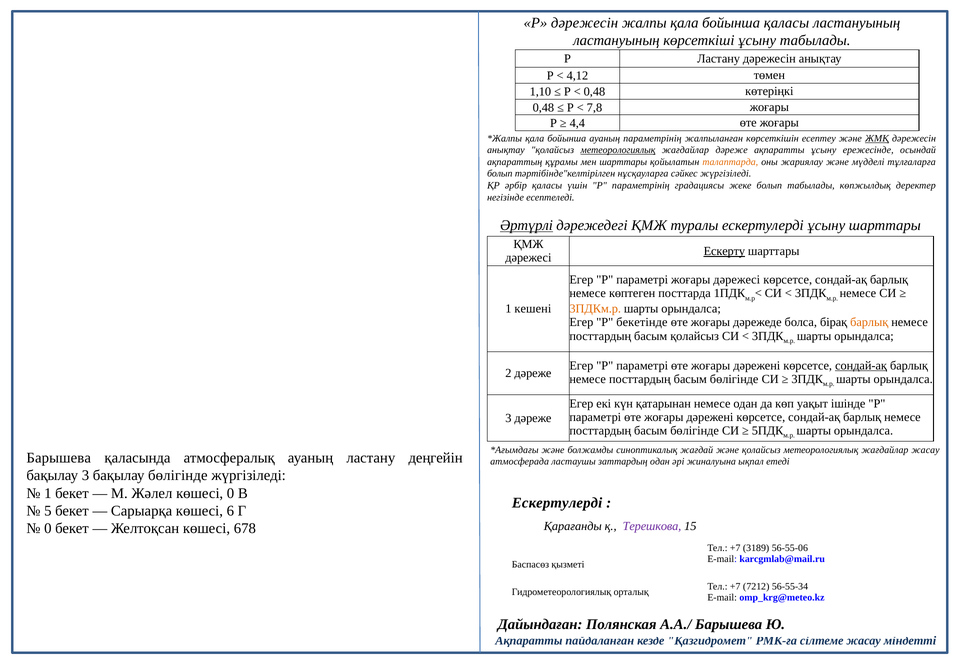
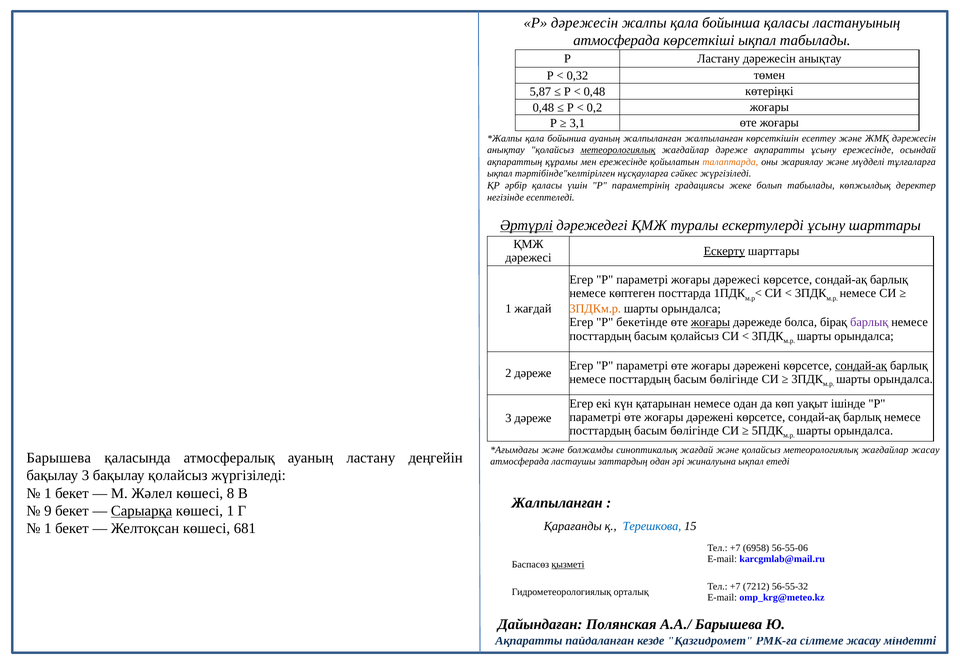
ластануының at (616, 40): ластануының -> атмосферада
көрсеткіші ұсыну: ұсыну -> ықпал
4,12: 4,12 -> 0,32
1,10: 1,10 -> 5,87
7,8: 7,8 -> 0,2
4,4: 4,4 -> 3,1
ауаның параметрінің: параметрінің -> жалпыланған
ЖМҚ underline: present -> none
мен шарттары: шарттары -> ережесінде
болып at (500, 174): болып -> ықпал
1 кешені: кешені -> жағдай
жоғары at (710, 323) underline: none -> present
барлық at (869, 323) colour: orange -> purple
бақылау бөлігінде: бөлігінде -> қолайсыз
көшесі 0: 0 -> 8
Ескертулерді at (557, 503): Ескертулерді -> Жалпыланған
5: 5 -> 9
Сарыарқа underline: none -> present
көшесі 6: 6 -> 1
Терешкова colour: purple -> blue
0 at (48, 529): 0 -> 1
678: 678 -> 681
3189: 3189 -> 6958
қызметі underline: none -> present
56-55-34: 56-55-34 -> 56-55-32
